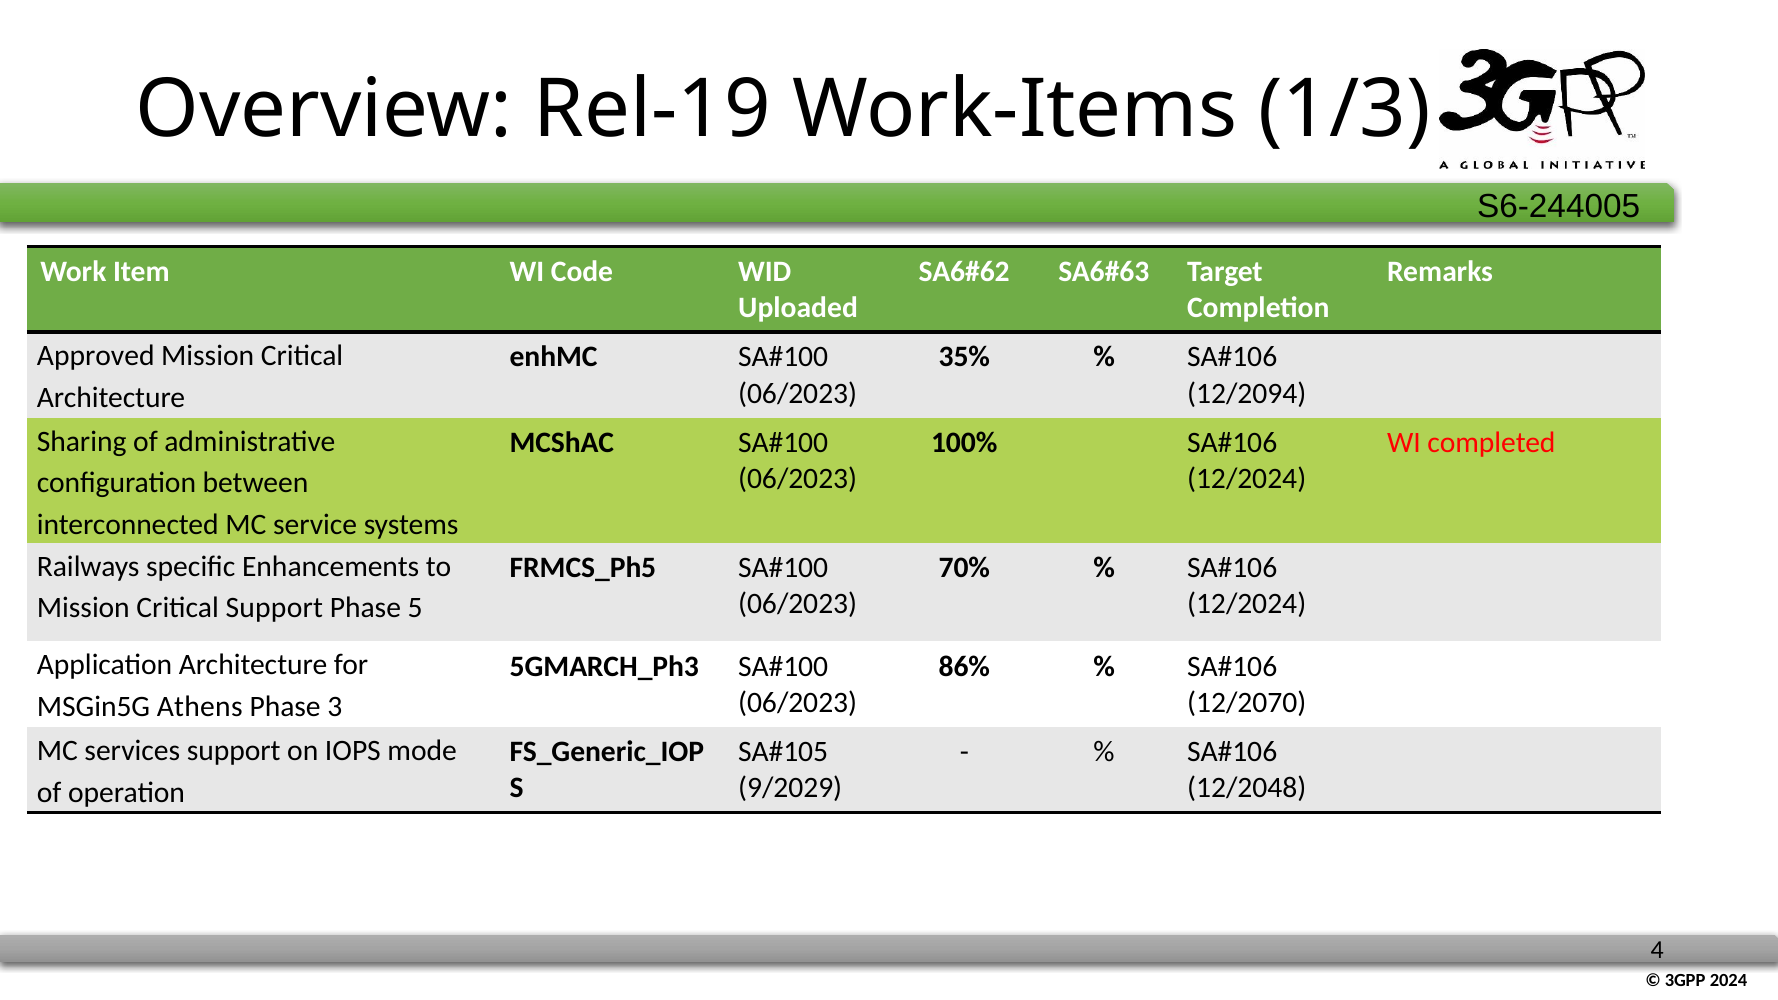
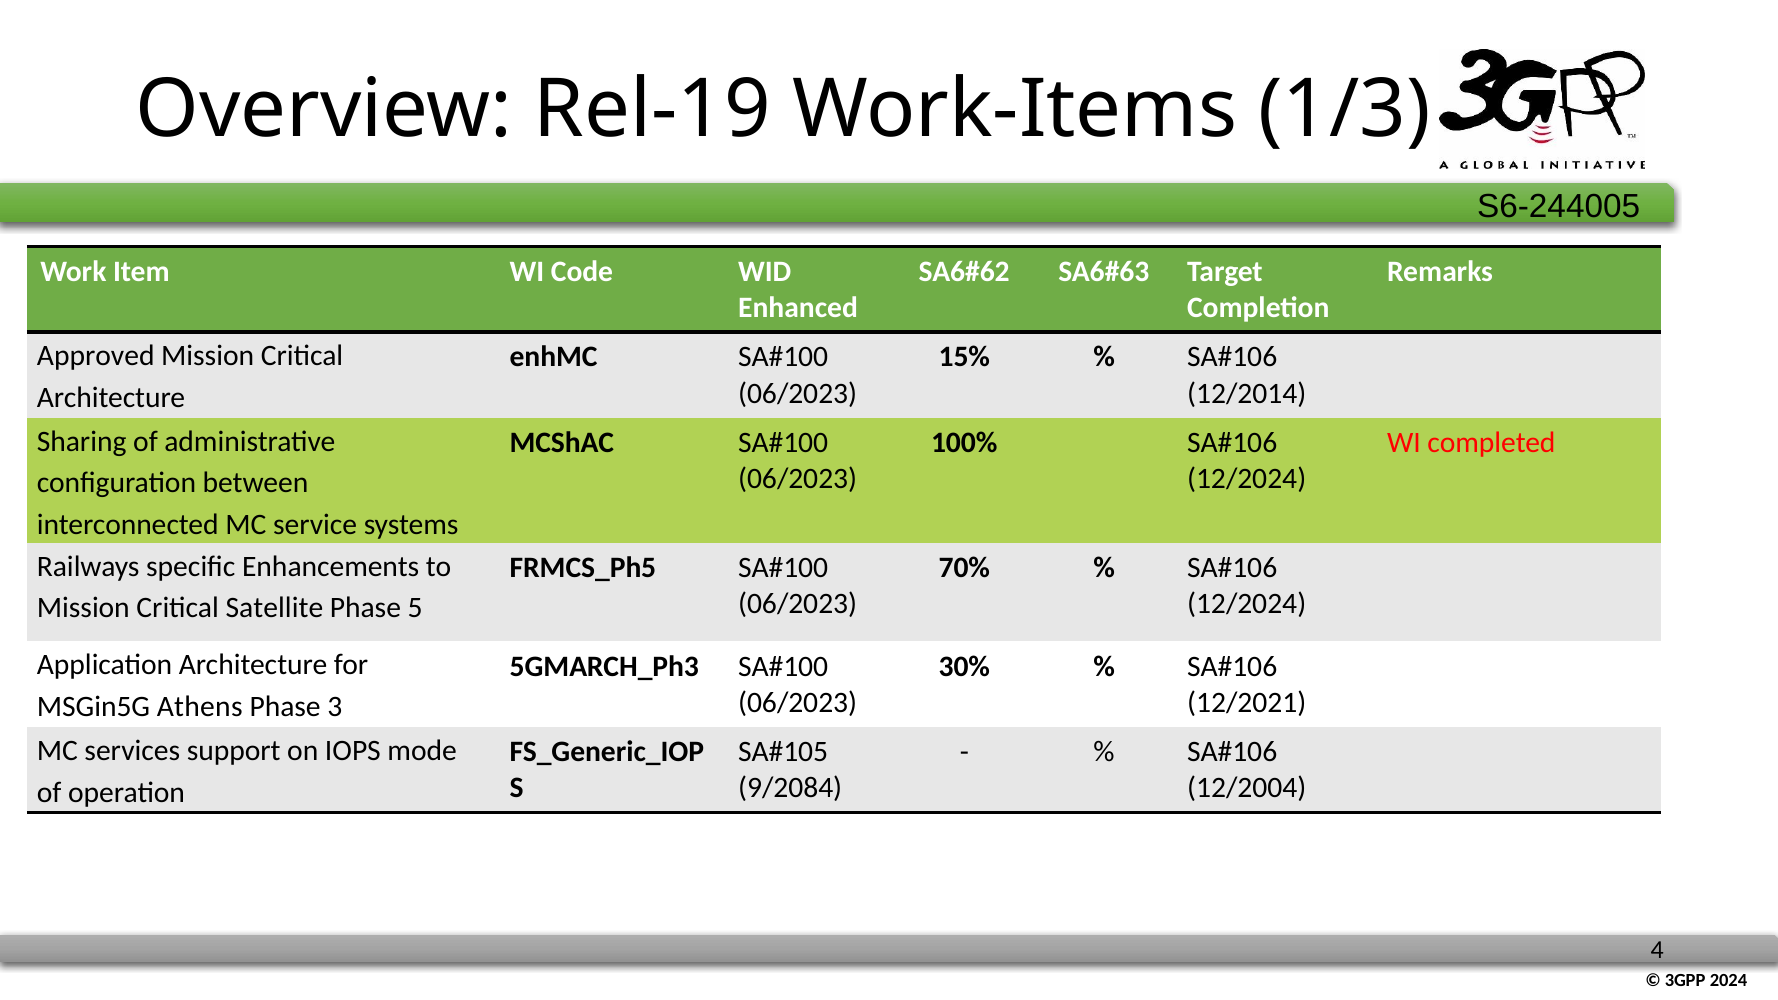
Uploaded: Uploaded -> Enhanced
35%: 35% -> 15%
12/2094: 12/2094 -> 12/2014
Critical Support: Support -> Satellite
86%: 86% -> 30%
12/2070: 12/2070 -> 12/2021
9/2029: 9/2029 -> 9/2084
12/2048: 12/2048 -> 12/2004
